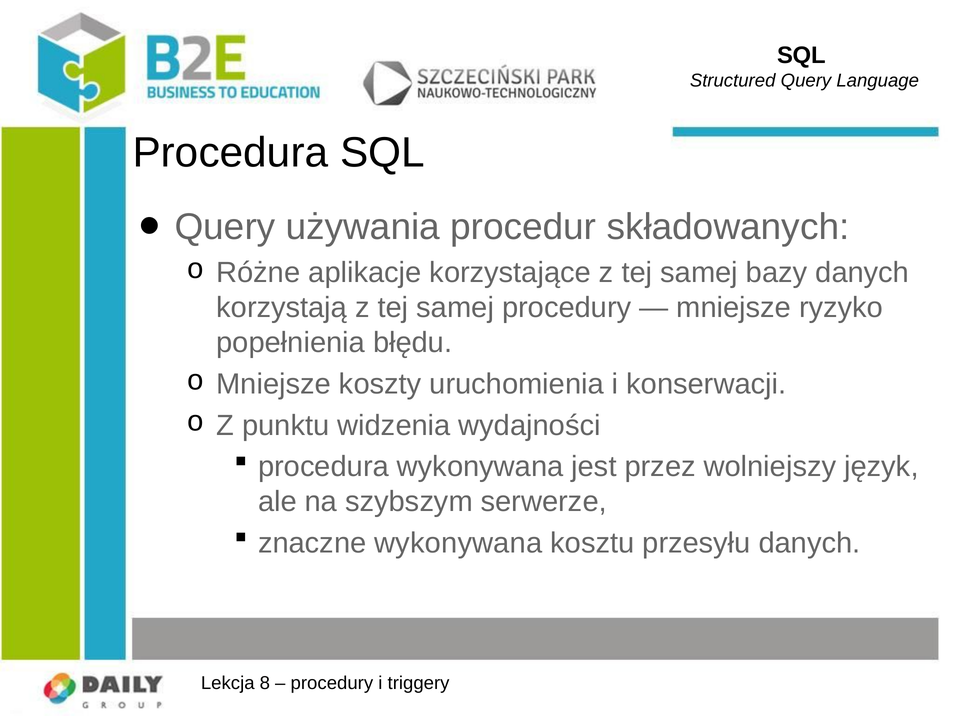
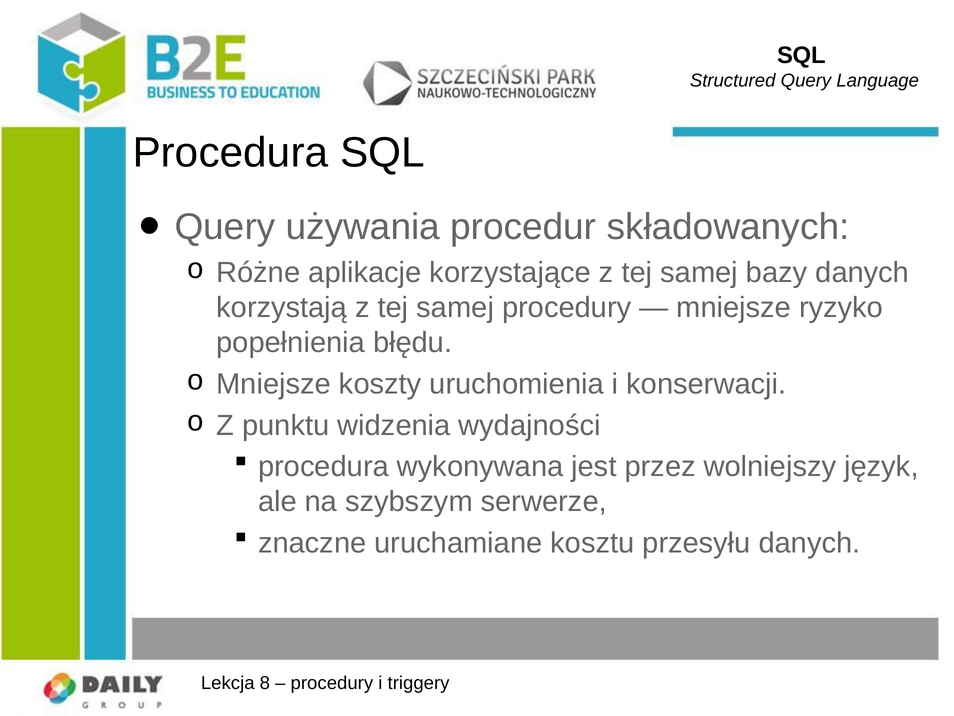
znaczne wykonywana: wykonywana -> uruchamiane
